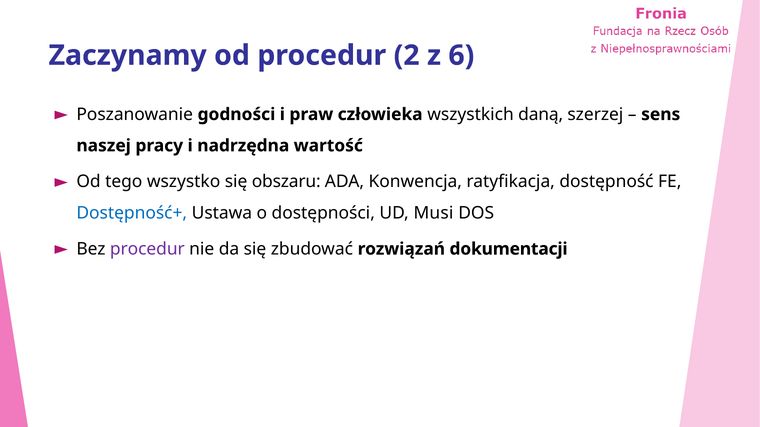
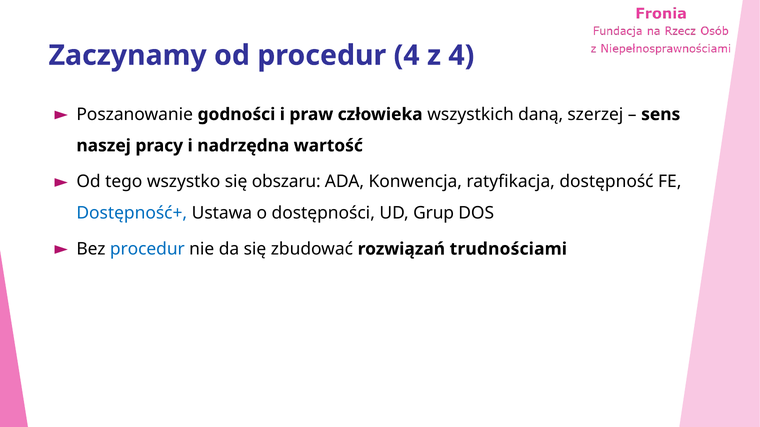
procedur 2: 2 -> 4
z 6: 6 -> 4
Musi: Musi -> Grup
procedur at (147, 249) colour: purple -> blue
dokumentacji: dokumentacji -> trudnościami
